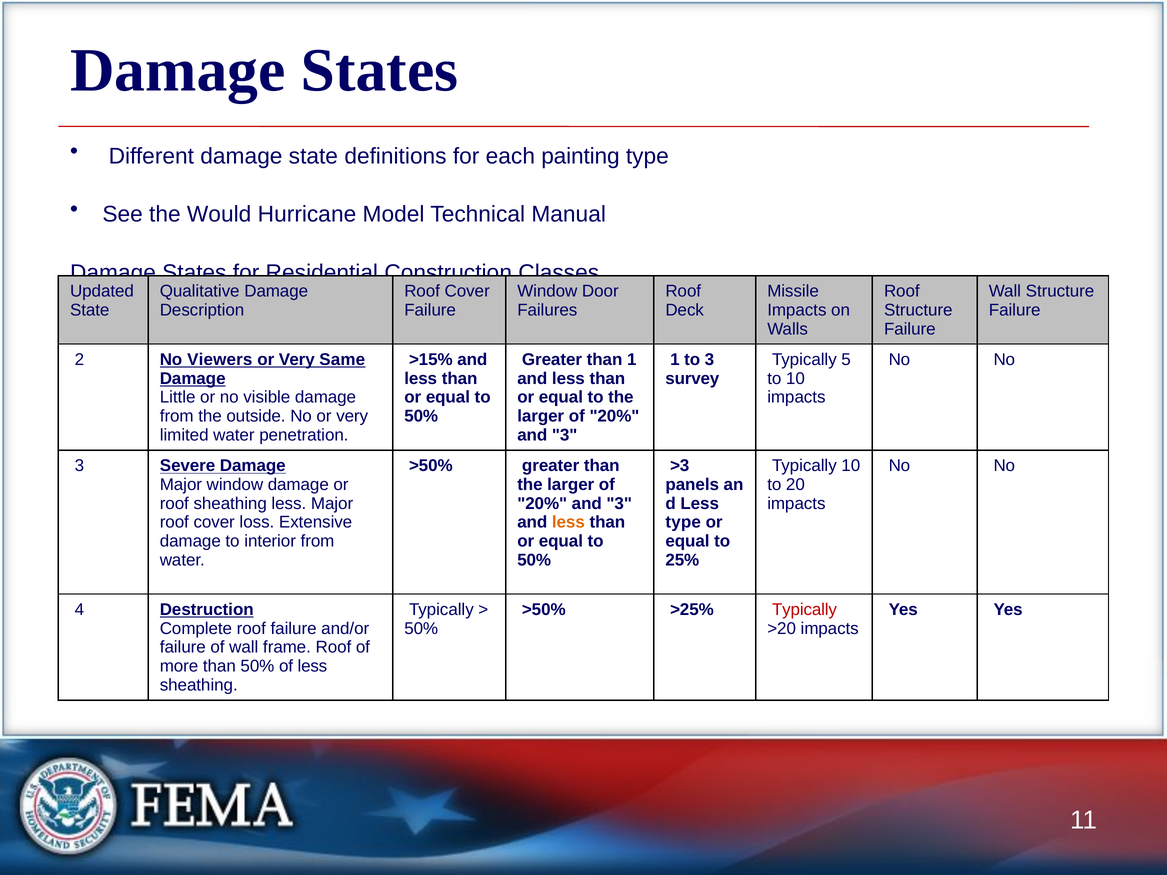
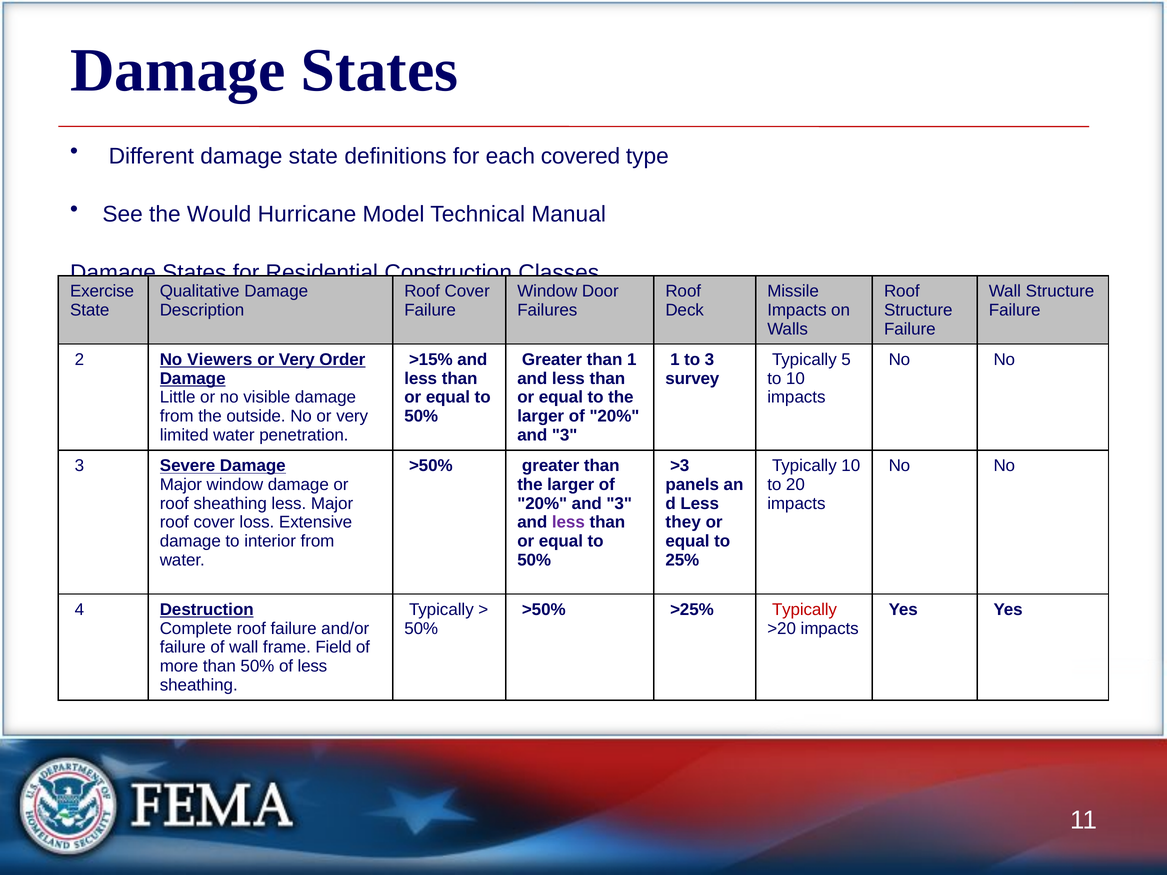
painting: painting -> covered
Updated: Updated -> Exercise
Same: Same -> Order
less at (568, 522) colour: orange -> purple
type at (683, 522): type -> they
frame Roof: Roof -> Field
